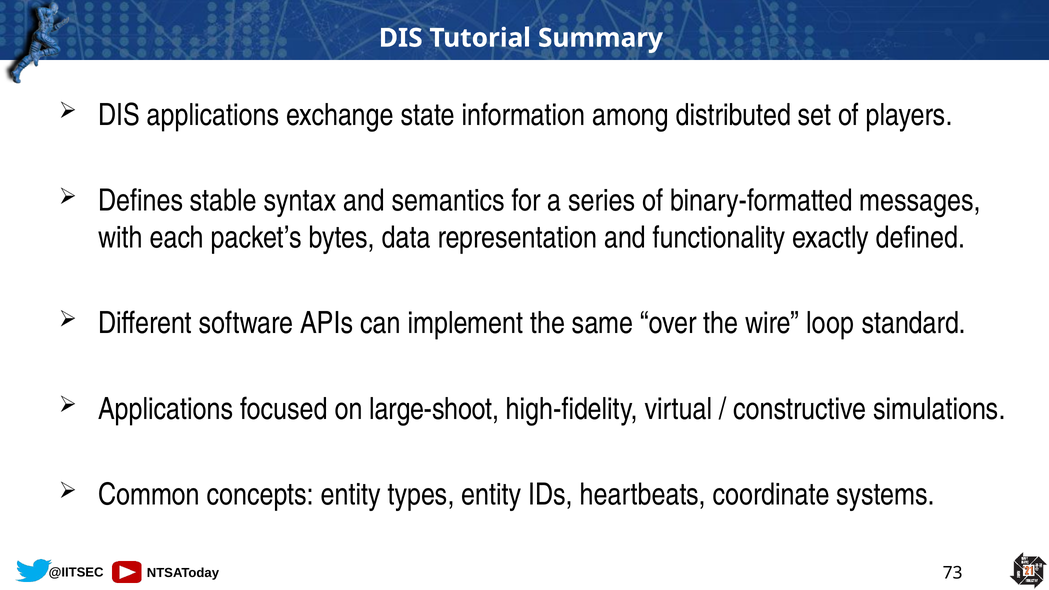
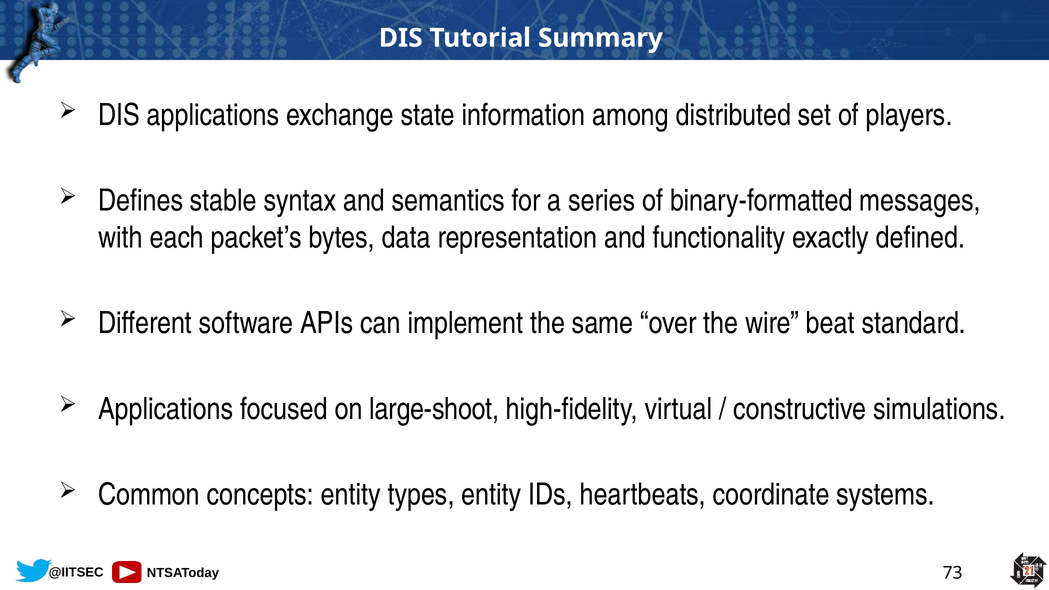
loop: loop -> beat
